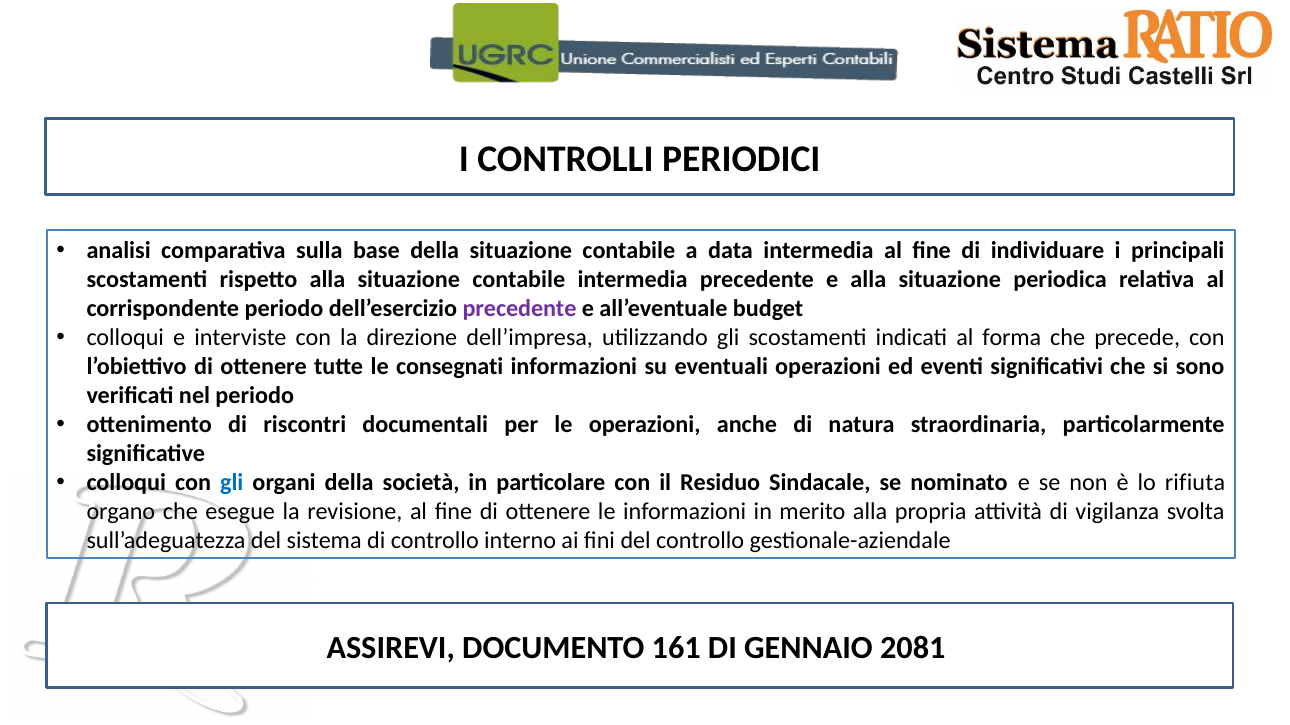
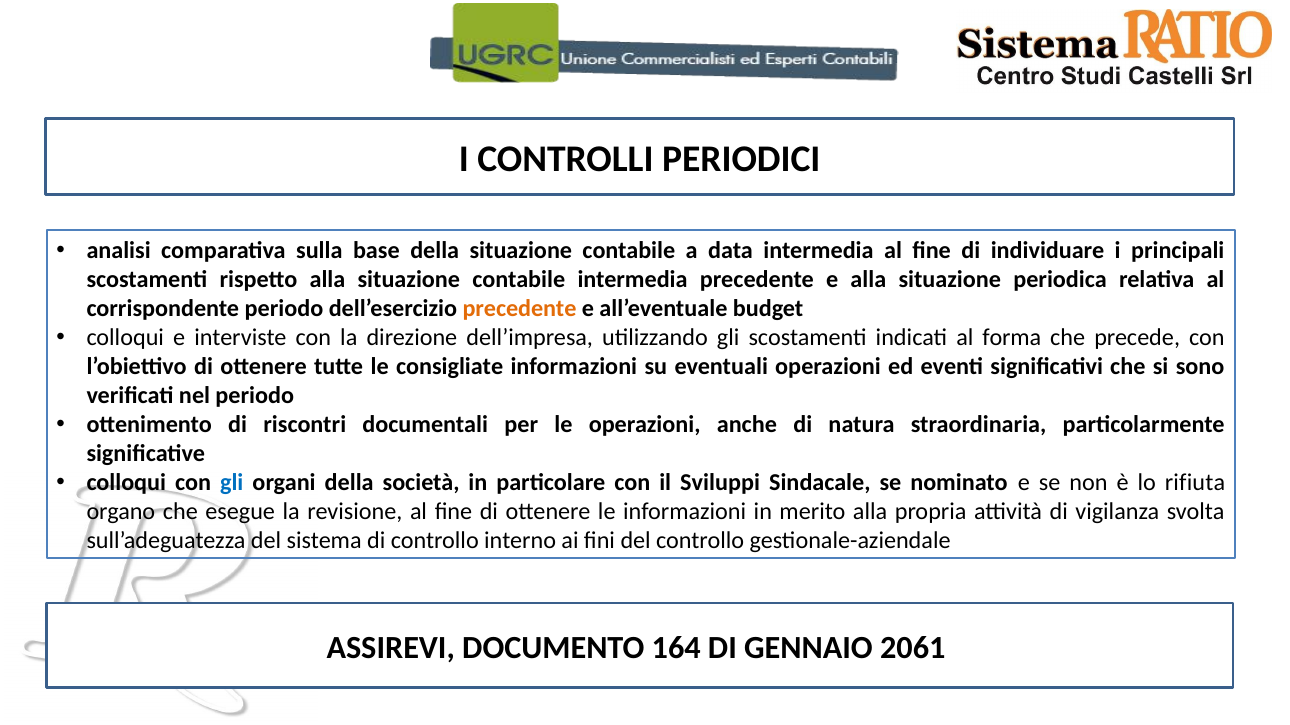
precedente at (519, 309) colour: purple -> orange
consegnati: consegnati -> consigliate
Residuo: Residuo -> Sviluppi
161: 161 -> 164
2081: 2081 -> 2061
